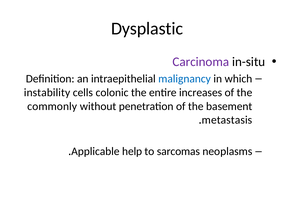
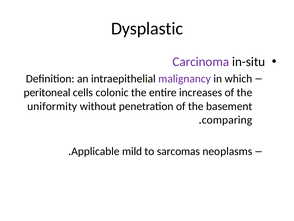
malignancy colour: blue -> purple
instability: instability -> peritoneal
commonly: commonly -> uniformity
metastasis: metastasis -> comparing
help: help -> mild
